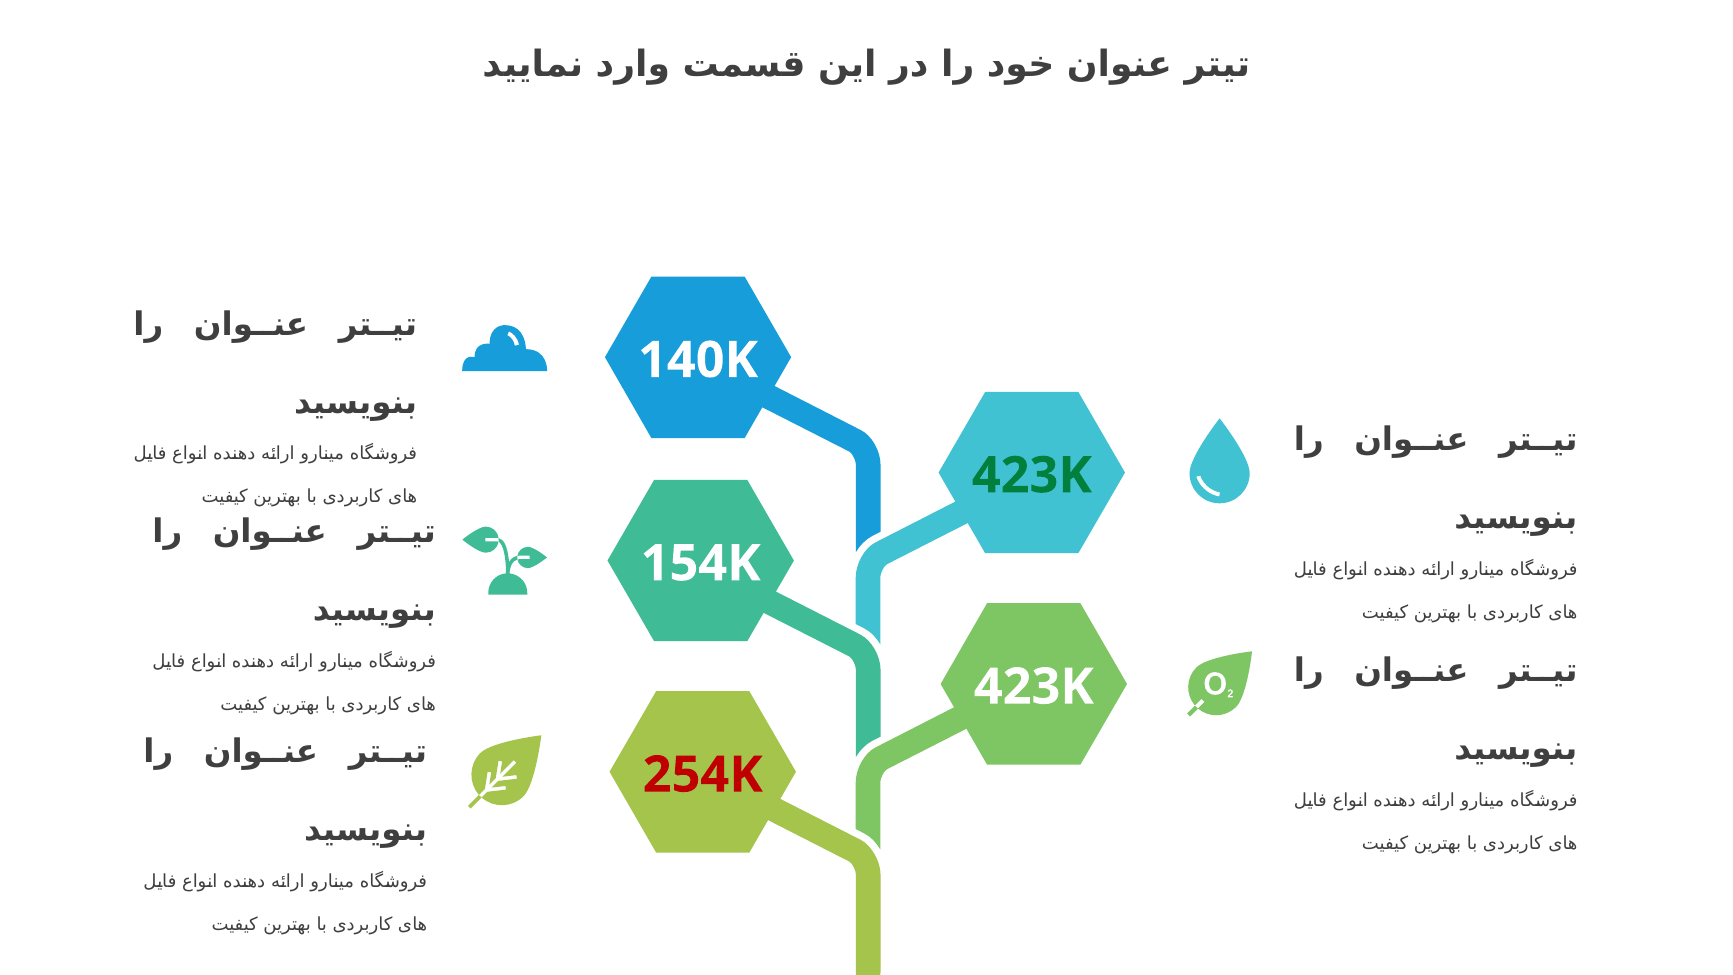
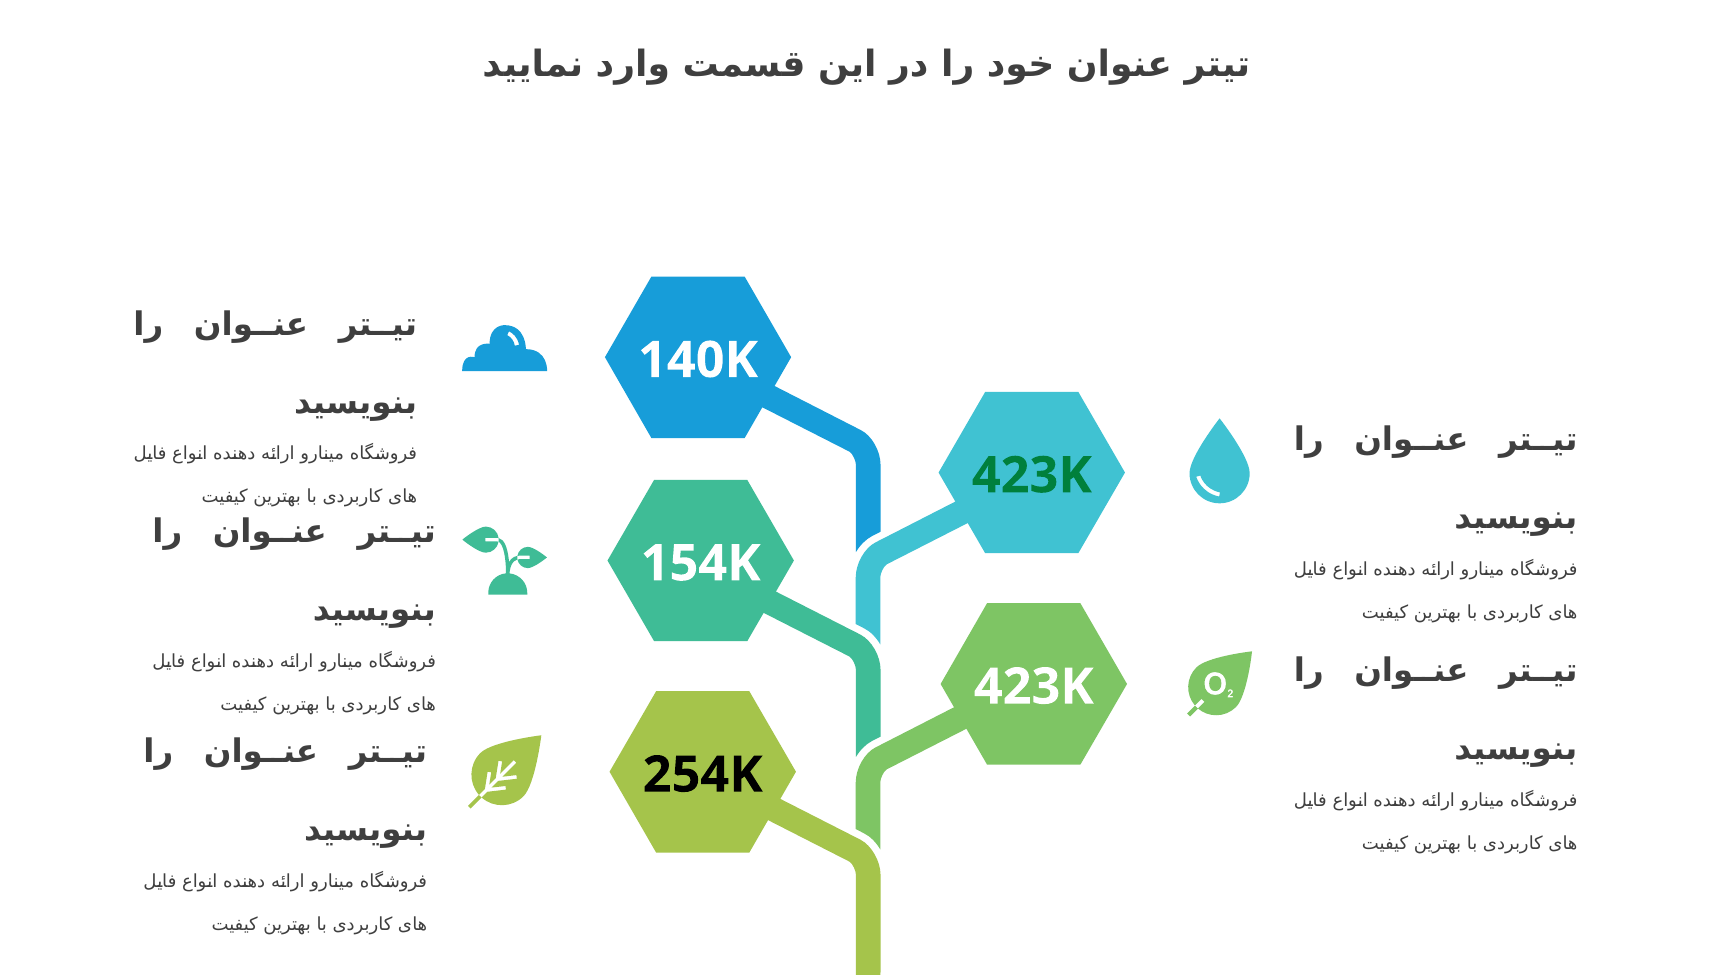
254K colour: red -> black
